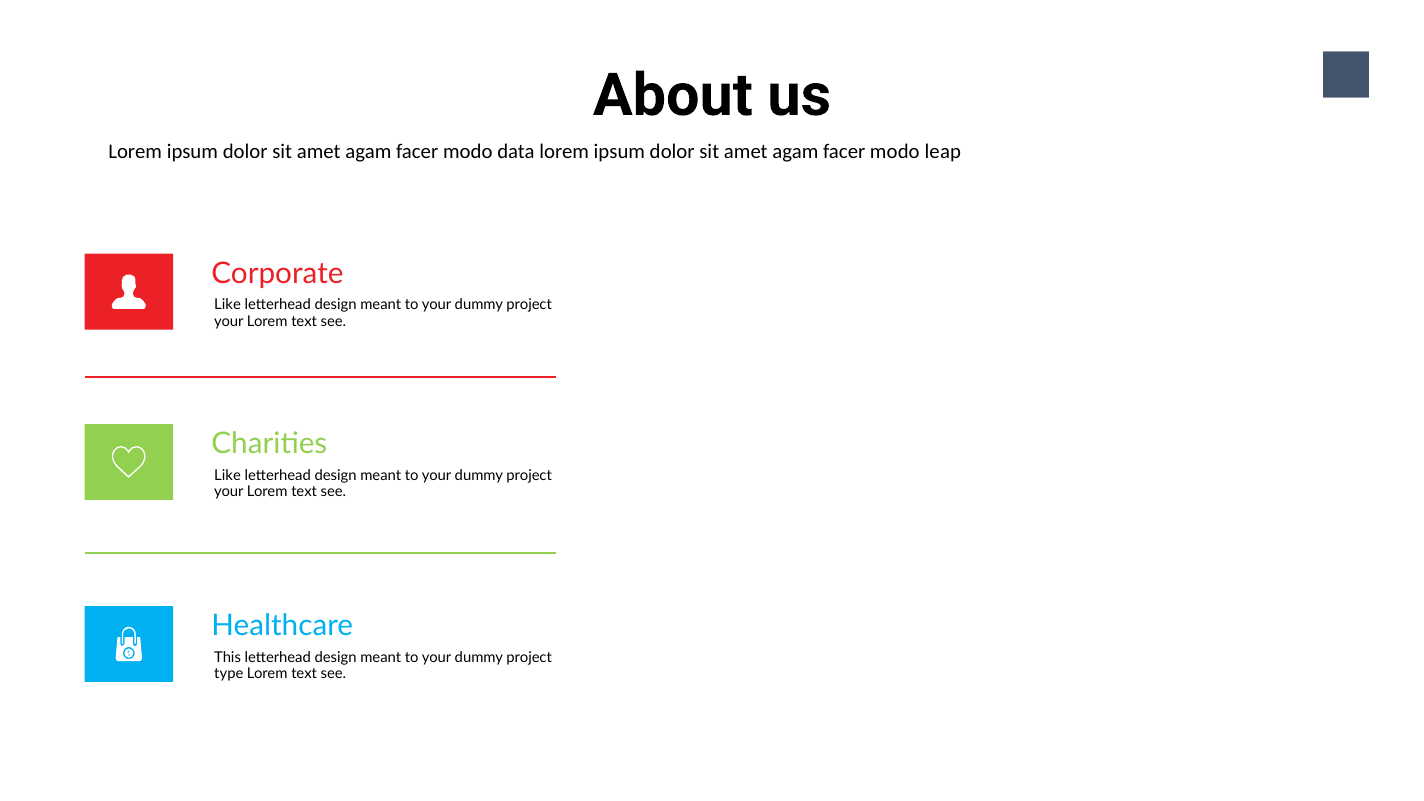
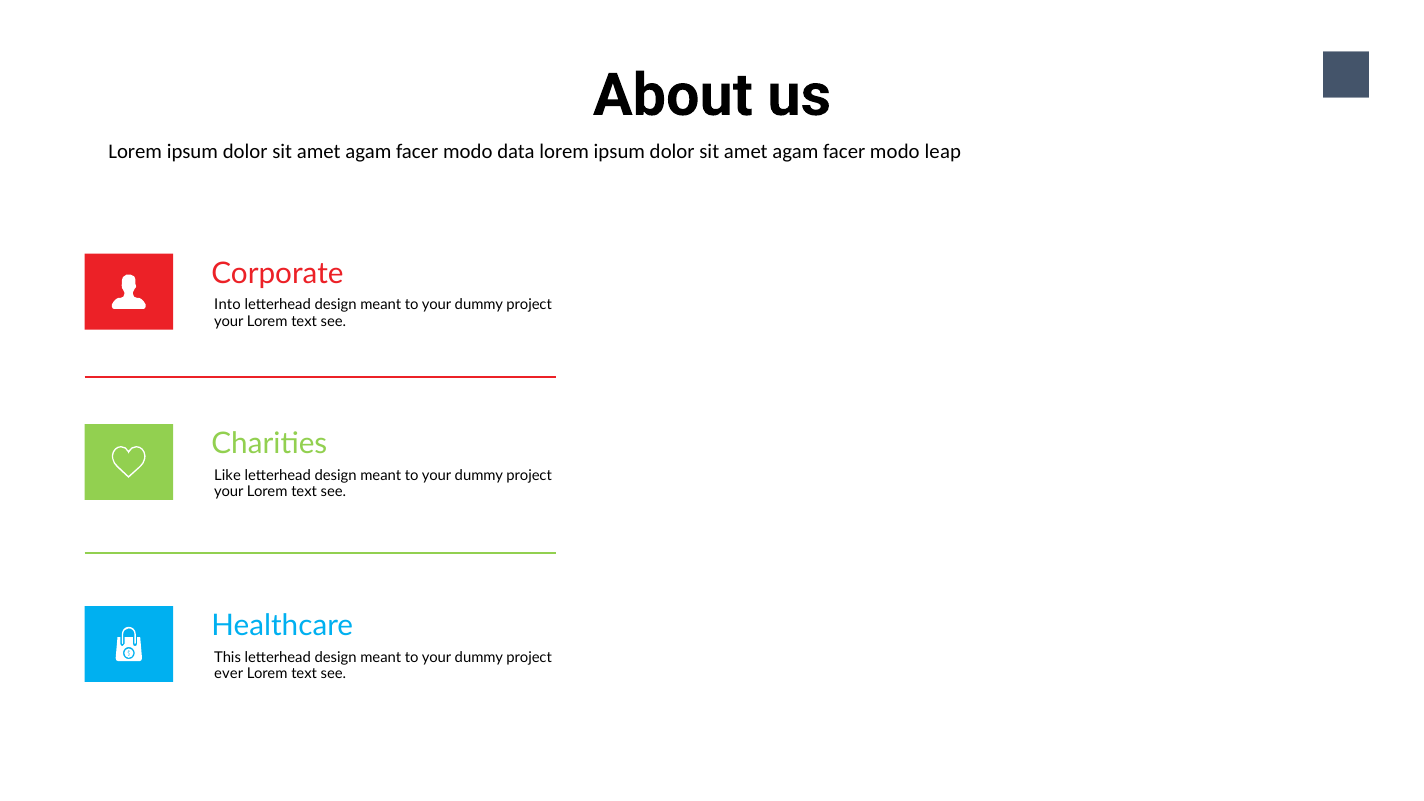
Like at (228, 305): Like -> Into
type: type -> ever
